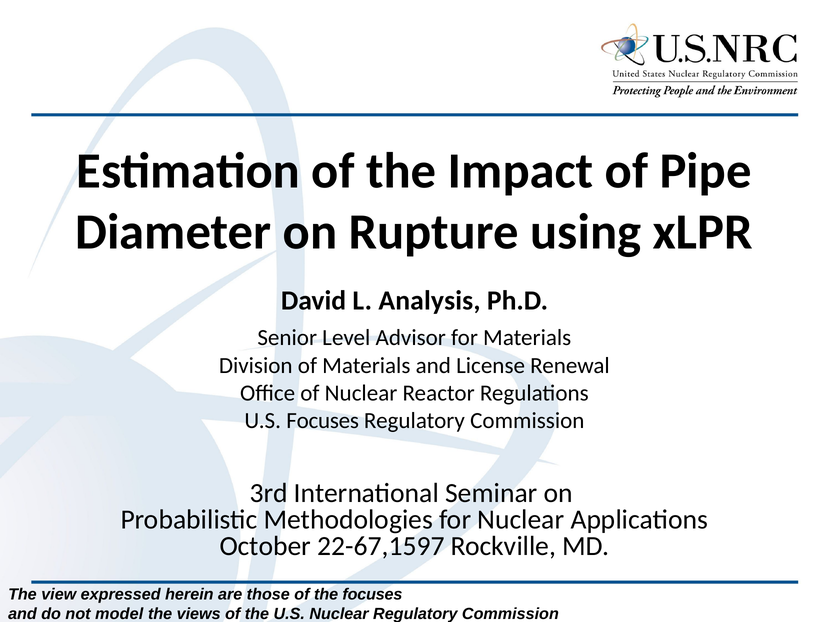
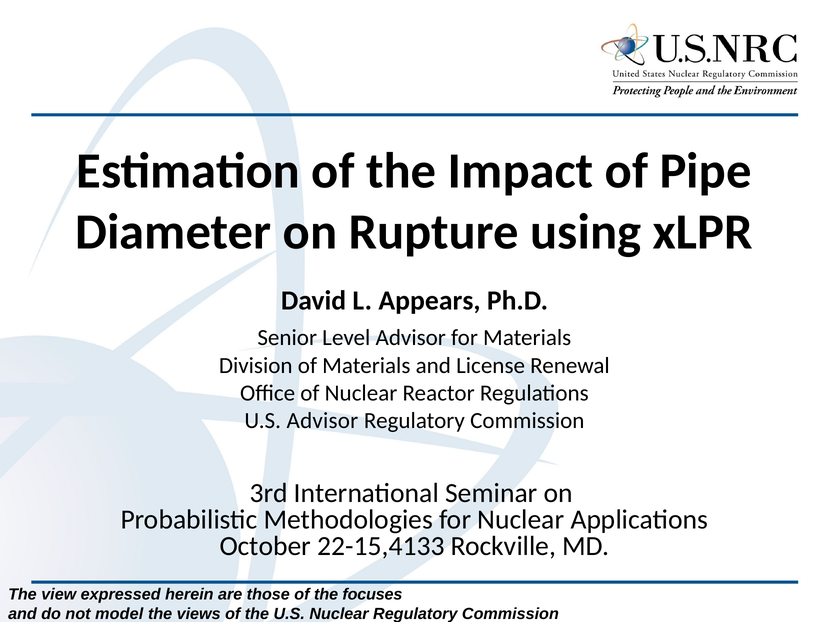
Analysis: Analysis -> Appears
U.S Focuses: Focuses -> Advisor
22-67,1597: 22-67,1597 -> 22-15,4133
